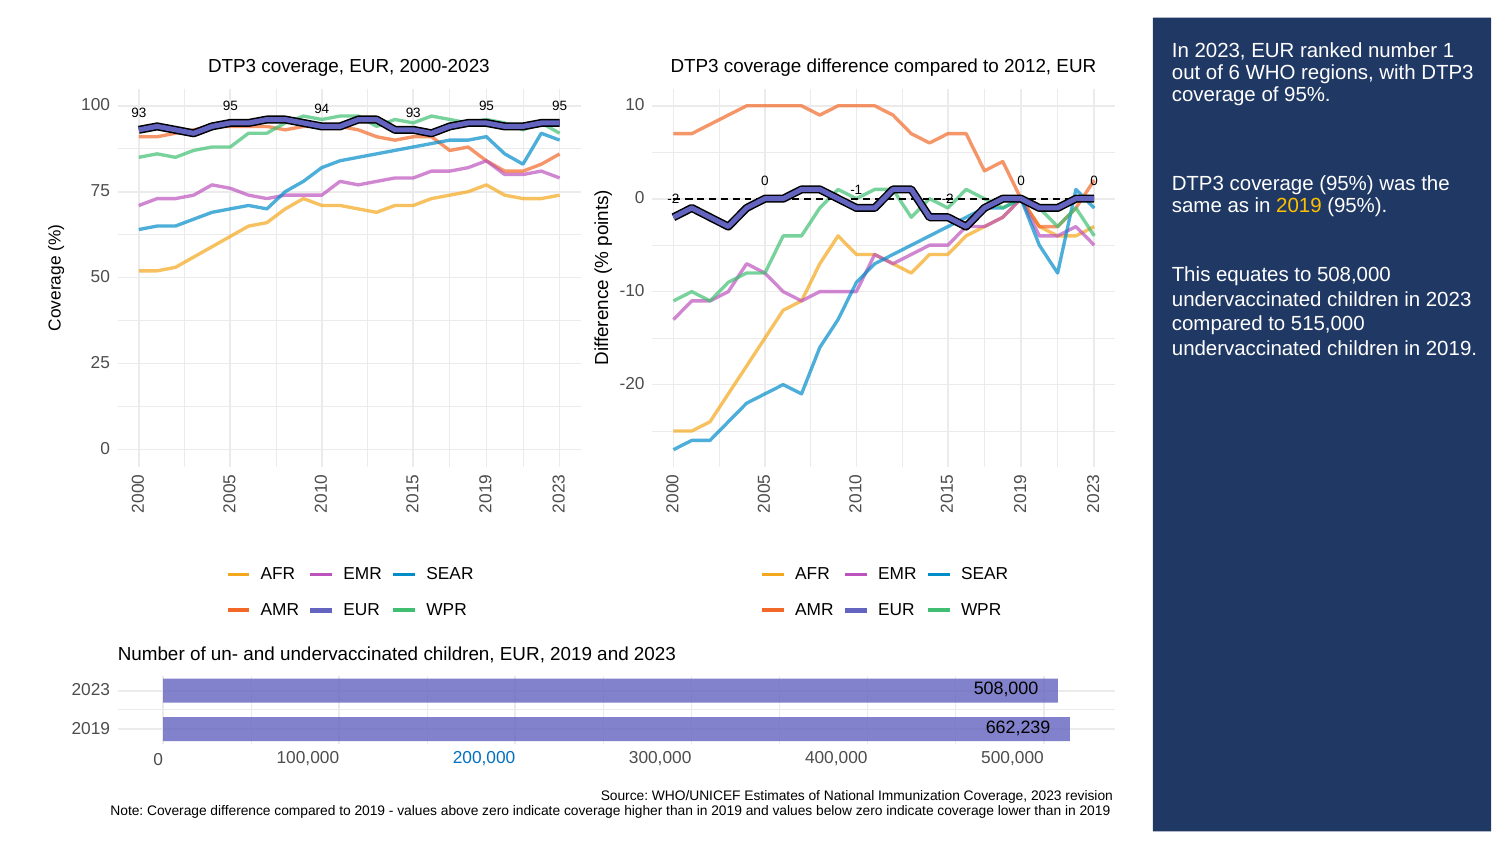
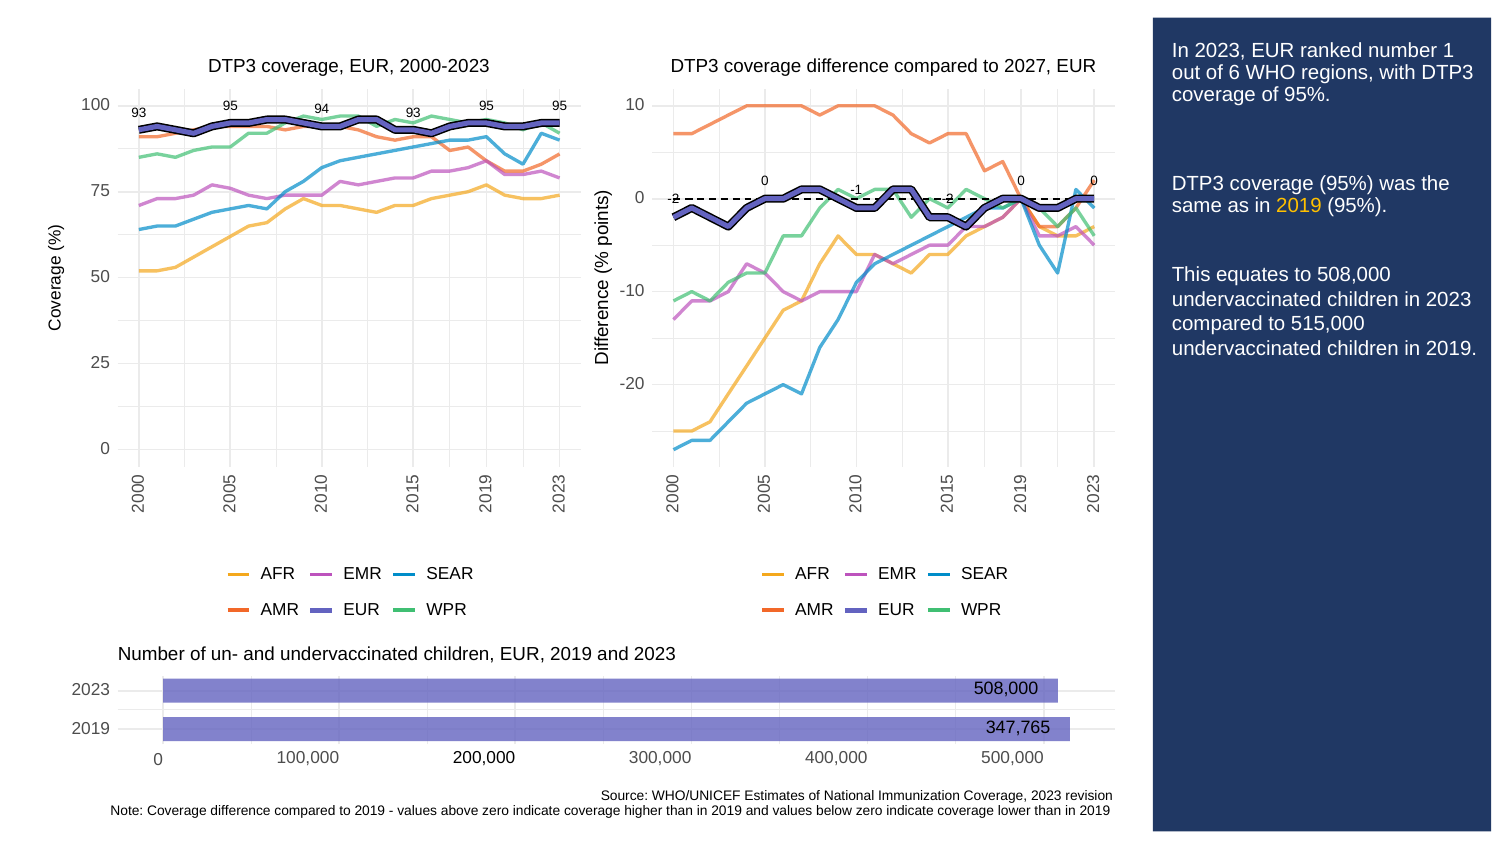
2012: 2012 -> 2027
662,239: 662,239 -> 347,765
200,000 colour: blue -> black
